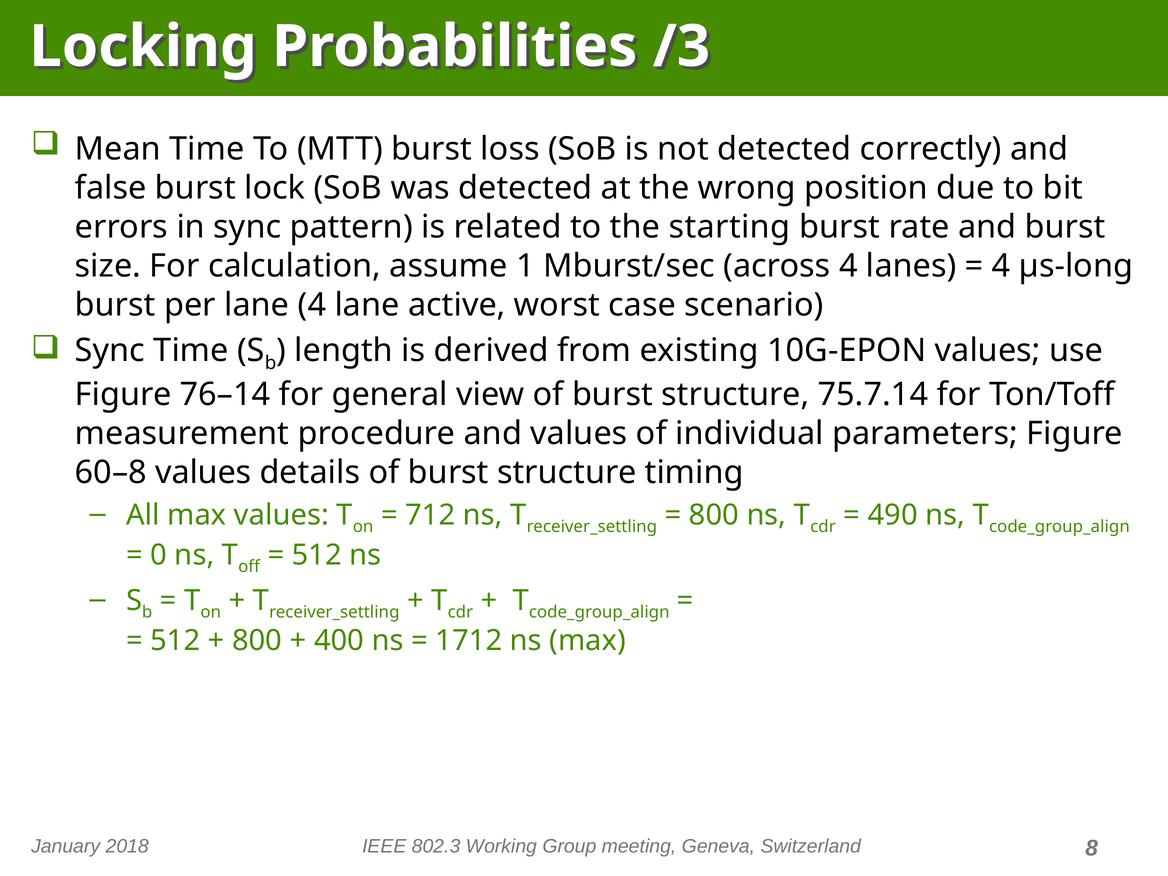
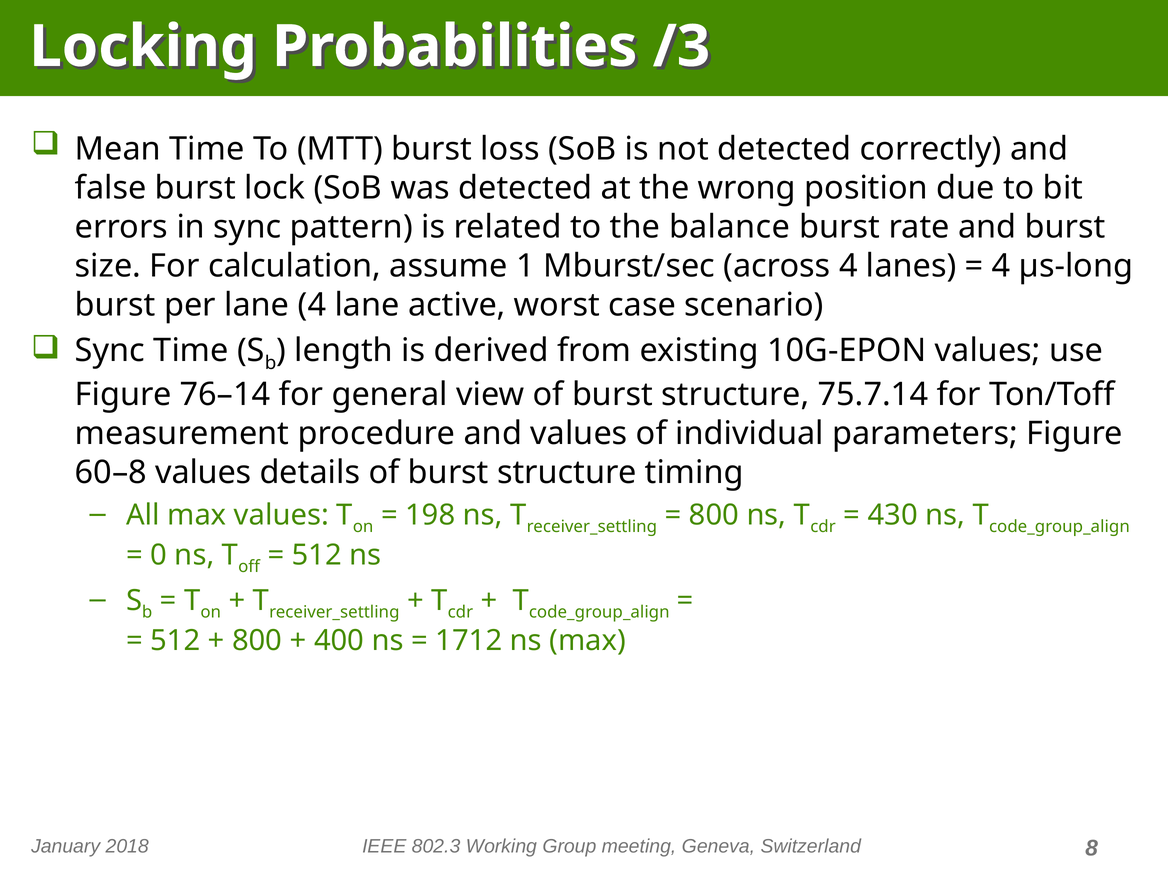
starting: starting -> balance
712: 712 -> 198
490: 490 -> 430
